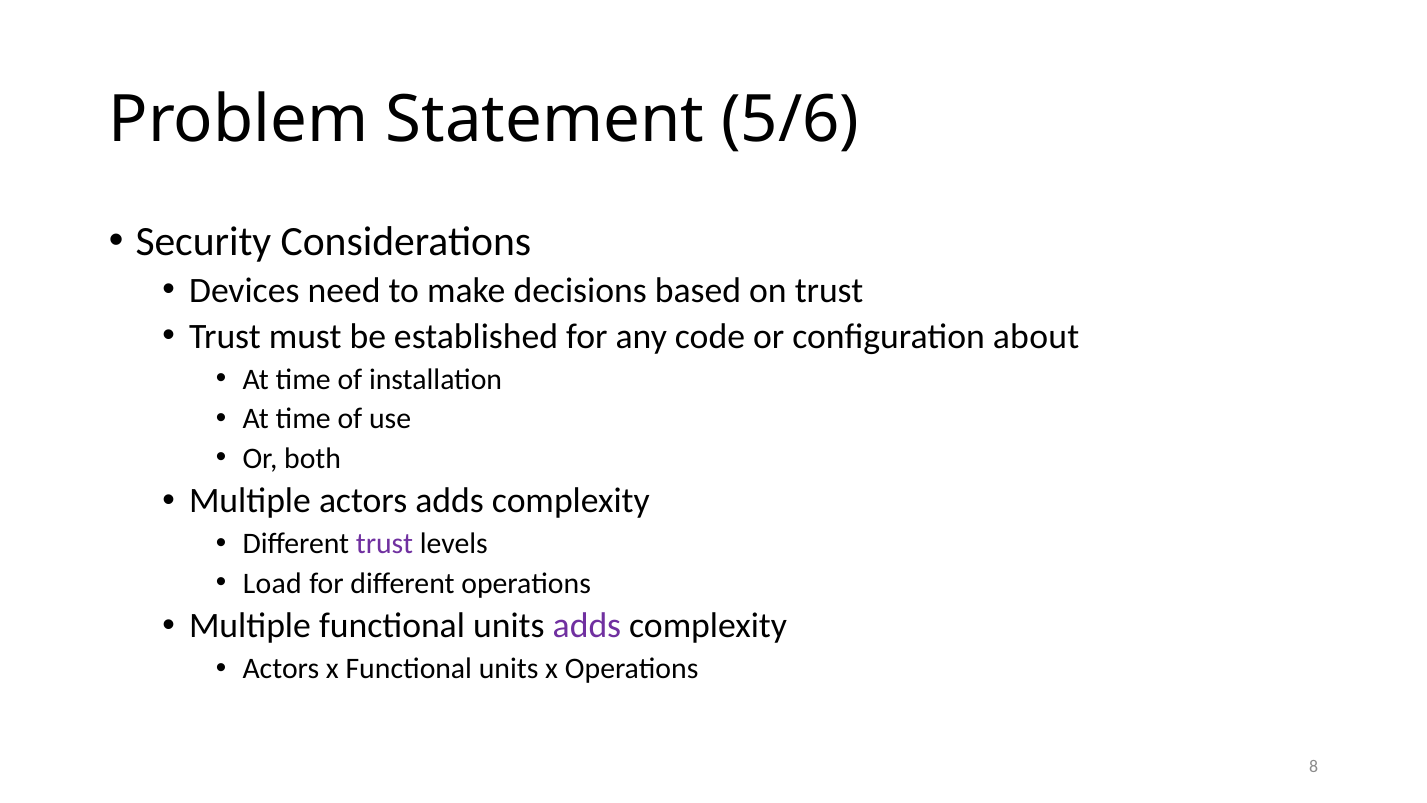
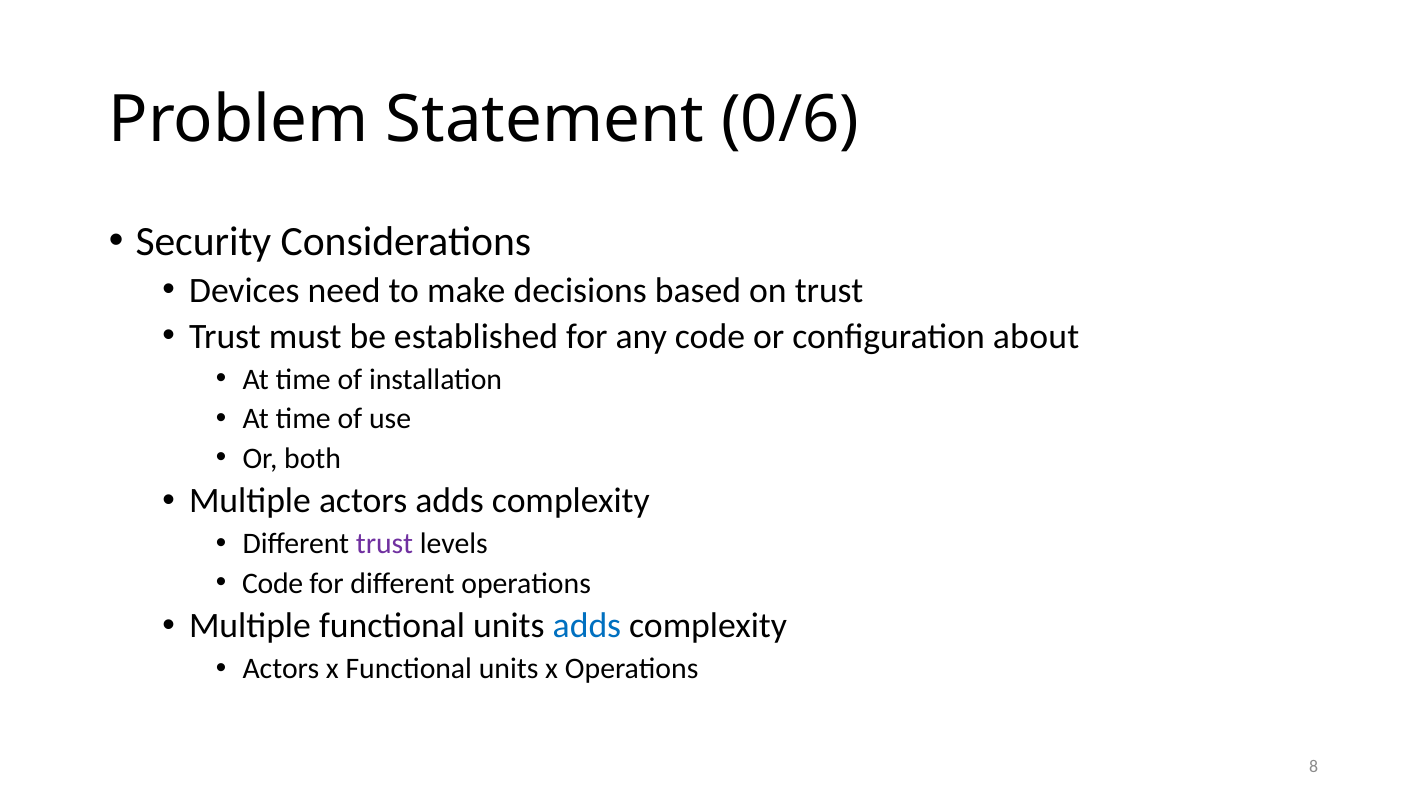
5/6: 5/6 -> 0/6
Load at (272, 583): Load -> Code
adds at (587, 626) colour: purple -> blue
